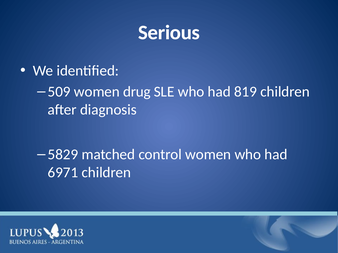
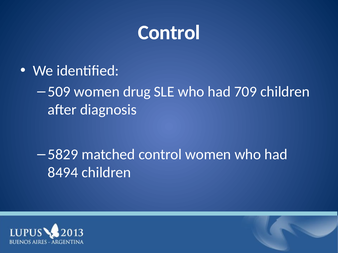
Serious at (169, 33): Serious -> Control
819: 819 -> 709
6971: 6971 -> 8494
